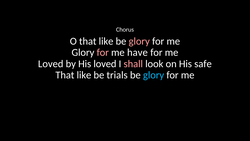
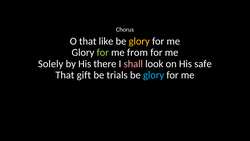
glory at (139, 41) colour: pink -> yellow
for at (103, 52) colour: pink -> light green
have: have -> from
Loved at (51, 64): Loved -> Solely
His loved: loved -> there
like at (84, 75): like -> gift
